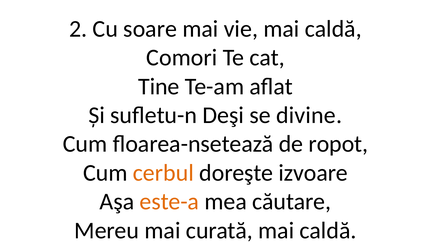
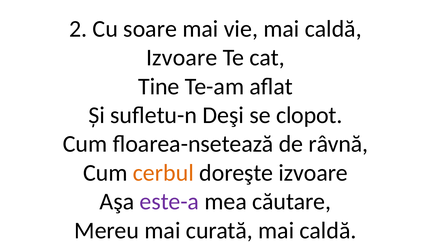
Comori at (182, 58): Comori -> Izvoare
divine: divine -> clopot
ropot: ropot -> râvnă
este-a colour: orange -> purple
